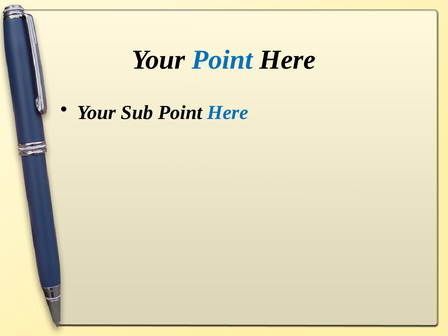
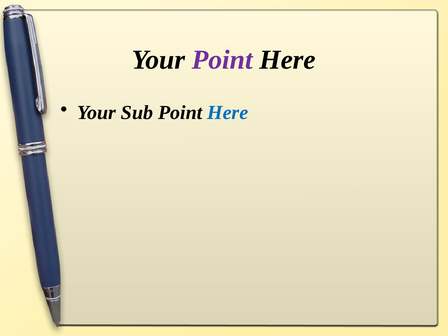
Point at (222, 60) colour: blue -> purple
